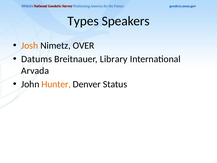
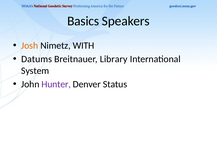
Types: Types -> Basics
OVER: OVER -> WITH
Arvada: Arvada -> System
Hunter colour: orange -> purple
